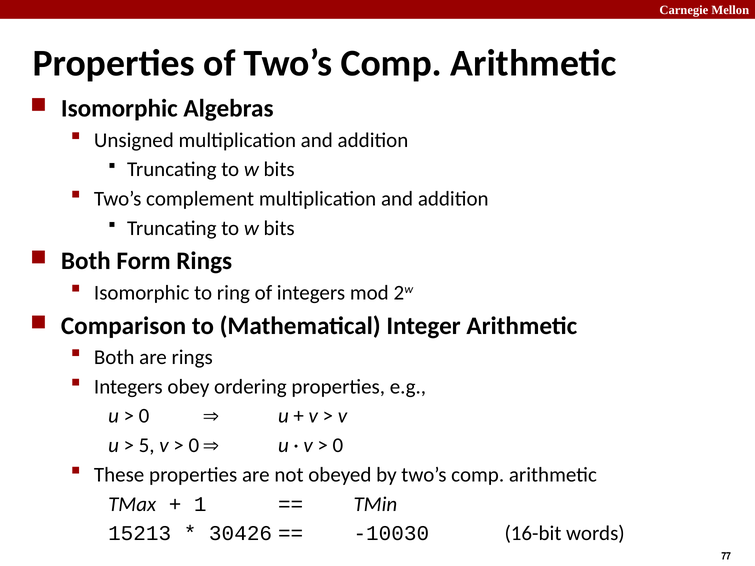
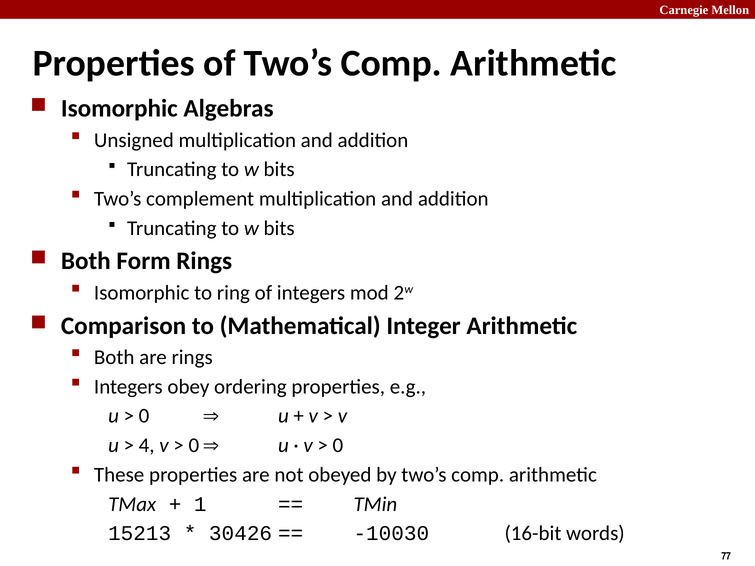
5: 5 -> 4
